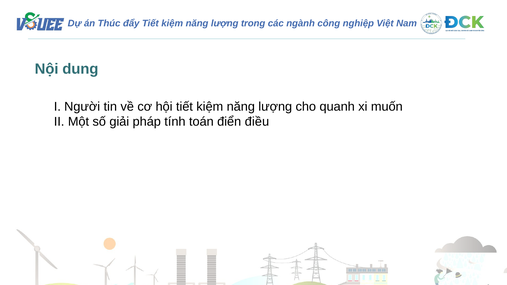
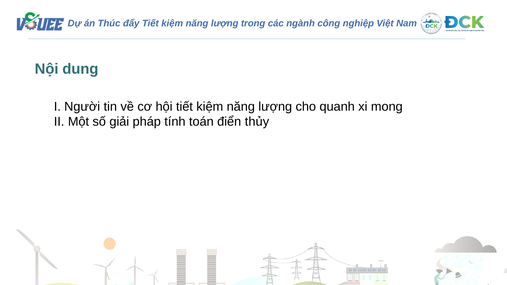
muốn: muốn -> mong
điều: điều -> thủy
